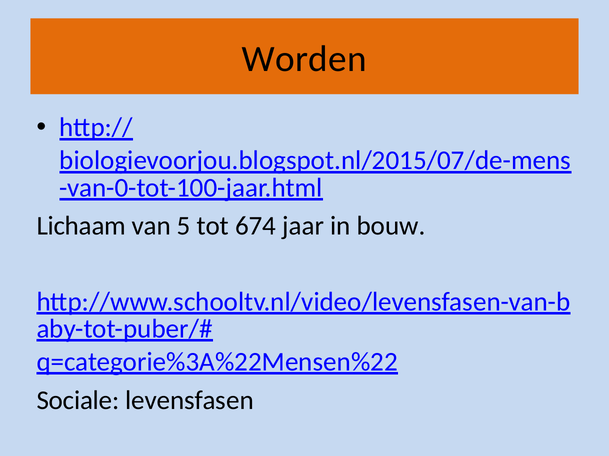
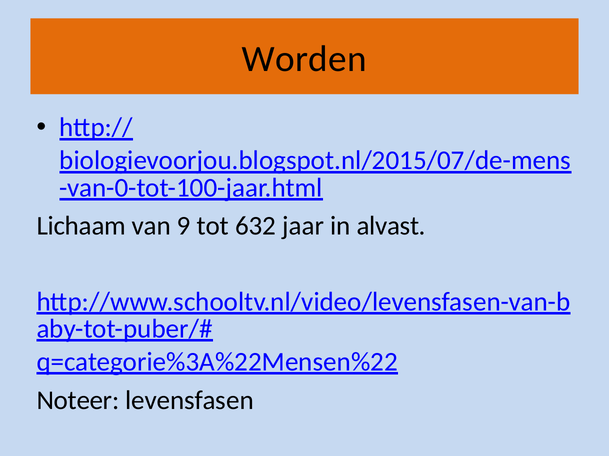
5: 5 -> 9
674: 674 -> 632
bouw: bouw -> alvast
Sociale: Sociale -> Noteer
